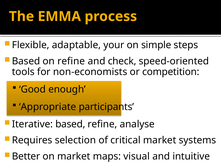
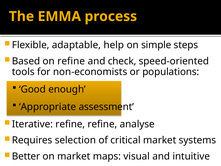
your: your -> help
competition: competition -> populations
participants: participants -> assessment
Iterative based: based -> refine
